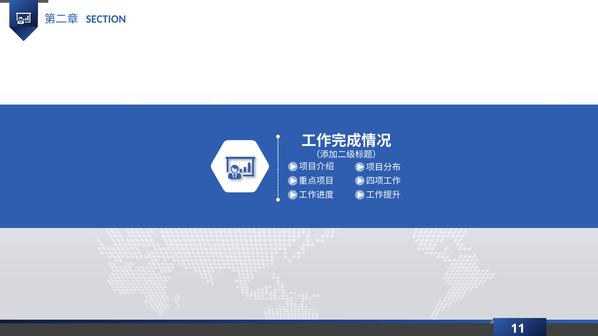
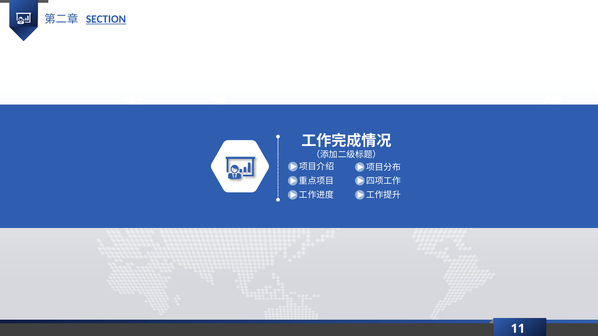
SECTION underline: none -> present
